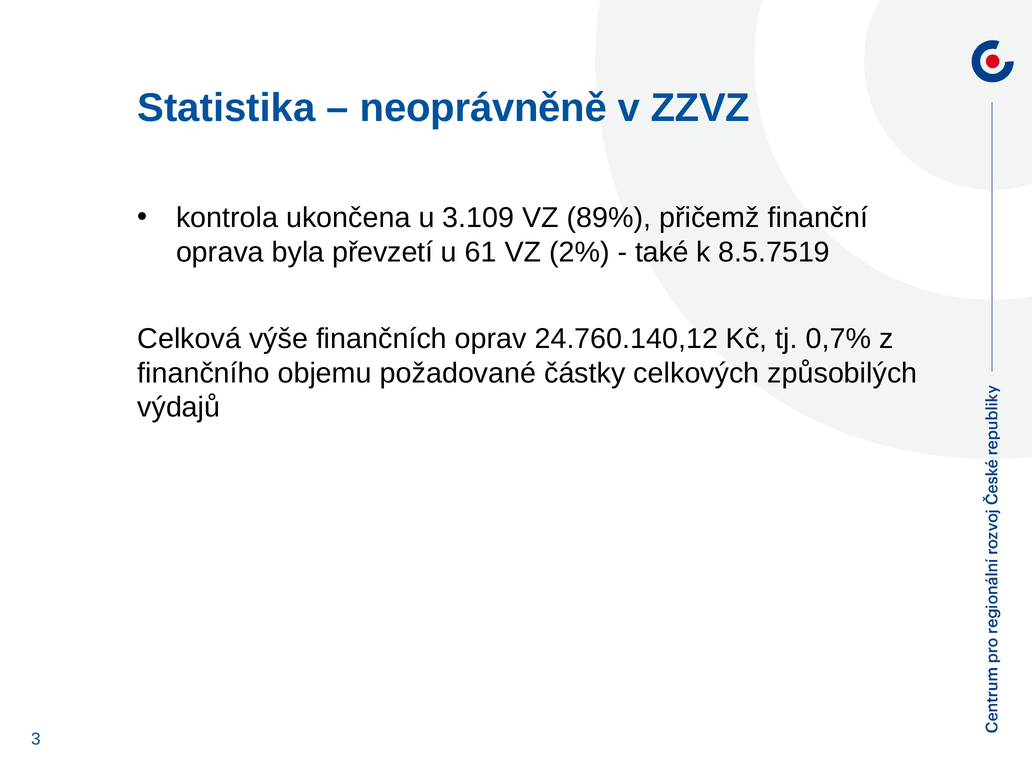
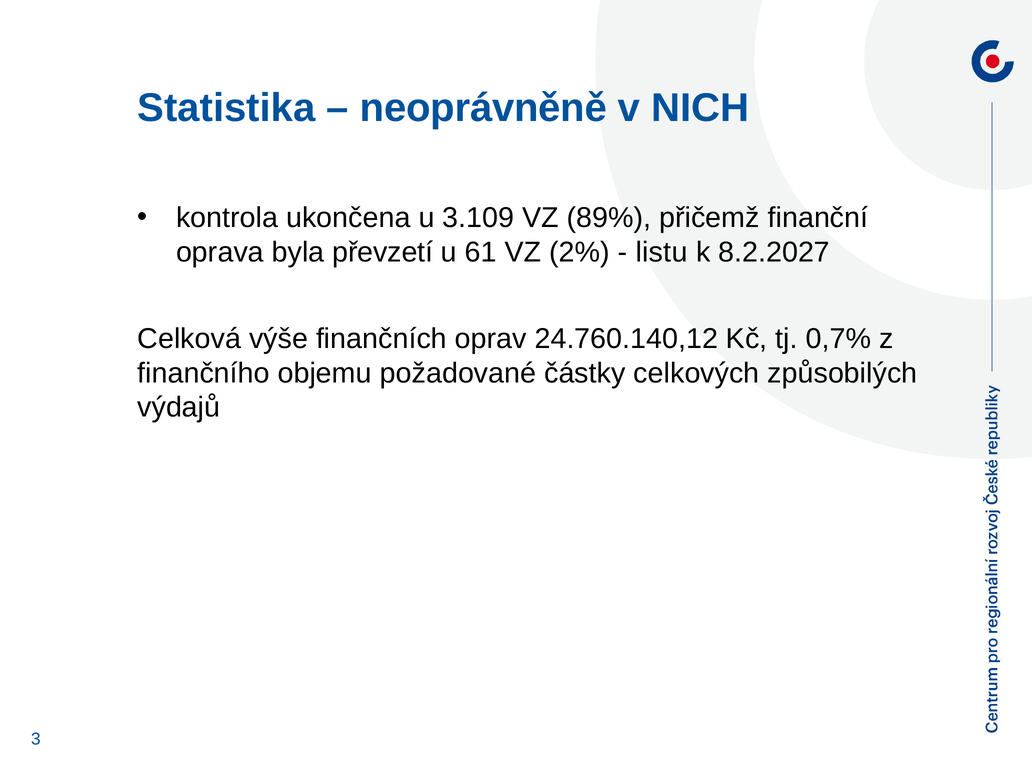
ZZVZ: ZZVZ -> NICH
také: také -> listu
8.5.7519: 8.5.7519 -> 8.2.2027
